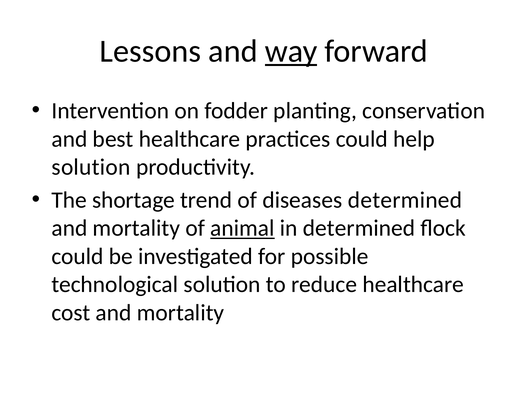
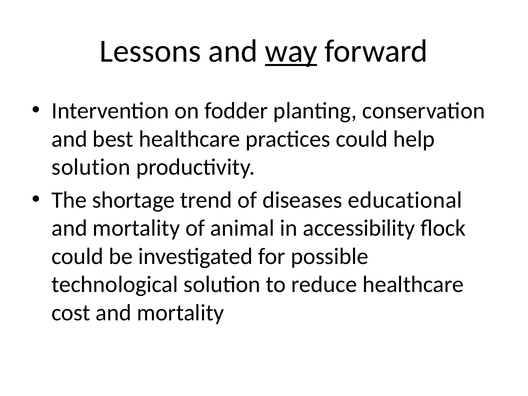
diseases determined: determined -> educational
animal underline: present -> none
in determined: determined -> accessibility
